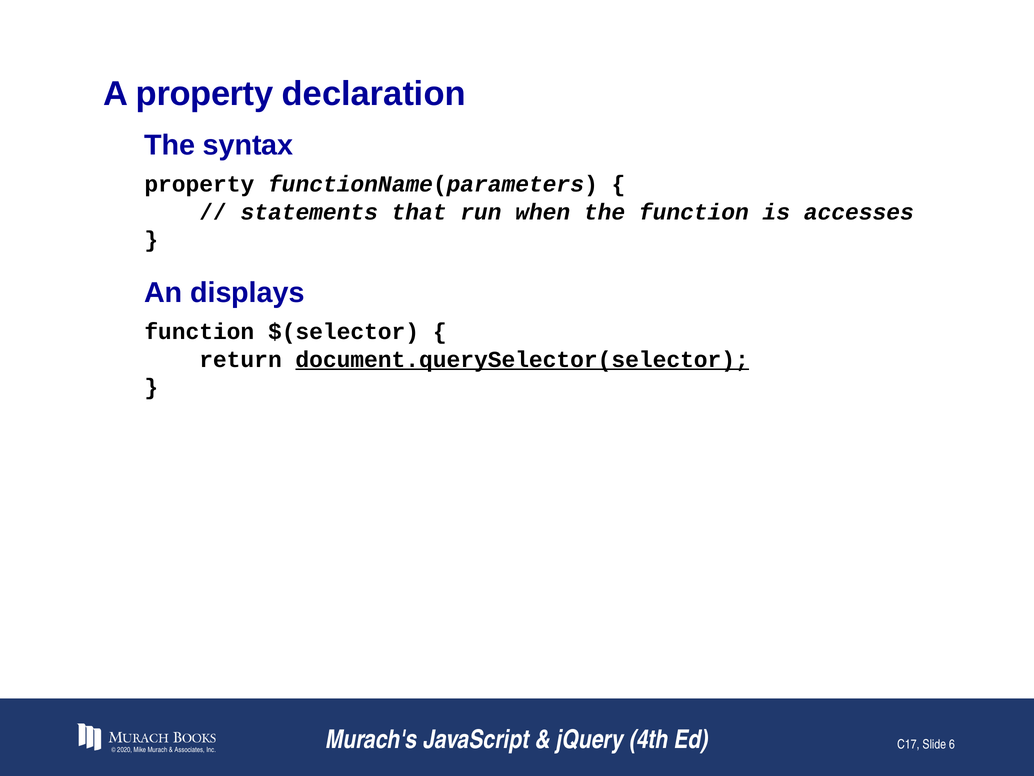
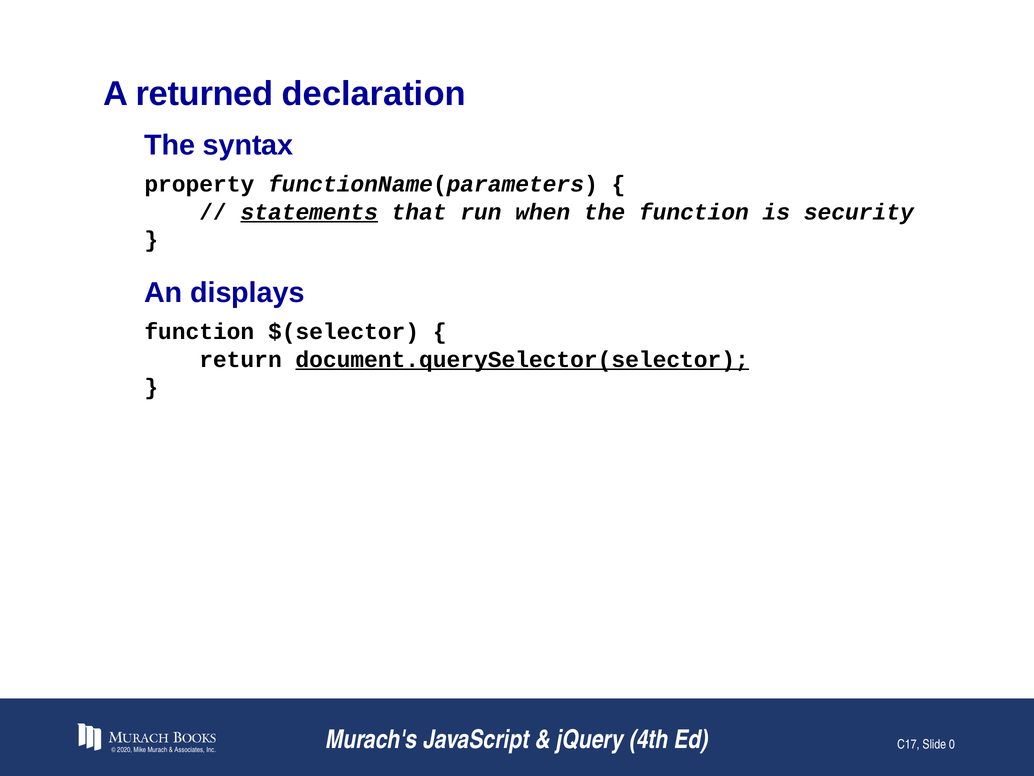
A property: property -> returned
statements underline: none -> present
accesses: accesses -> security
6: 6 -> 0
